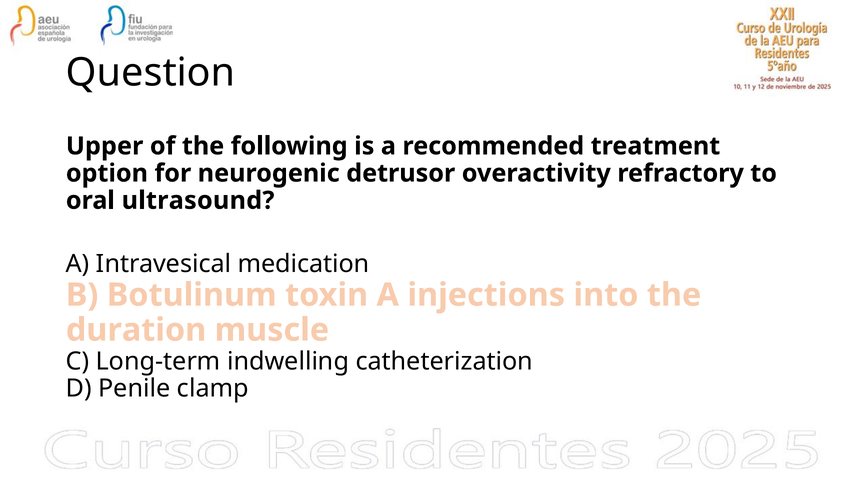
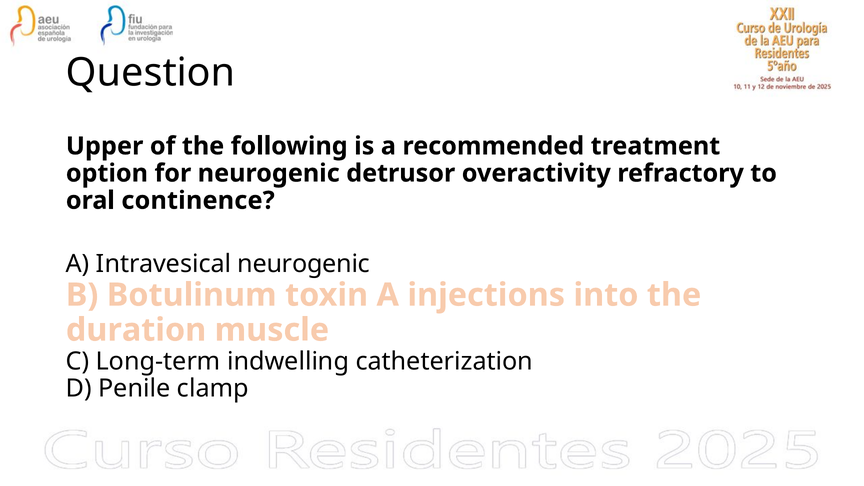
ultrasound: ultrasound -> continence
Intravesical medication: medication -> neurogenic
